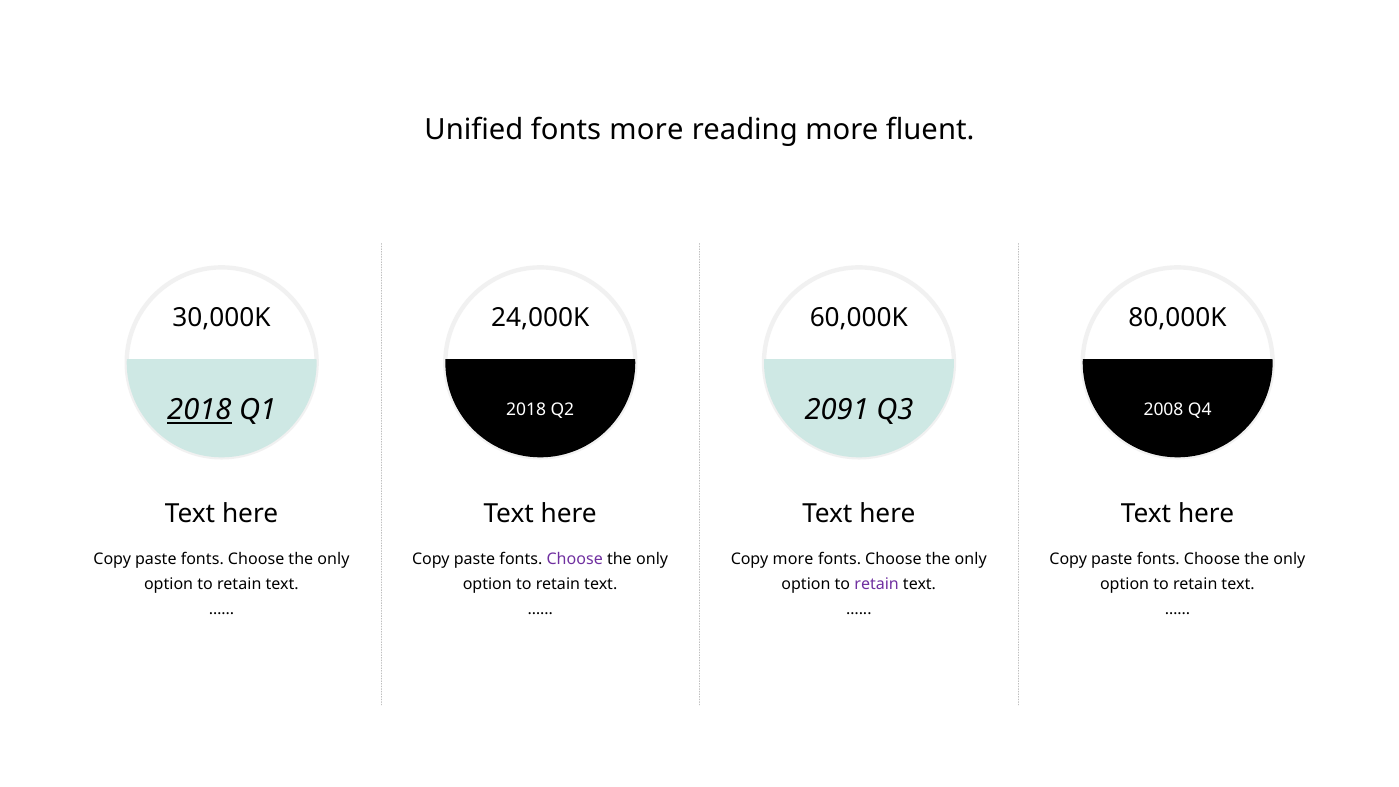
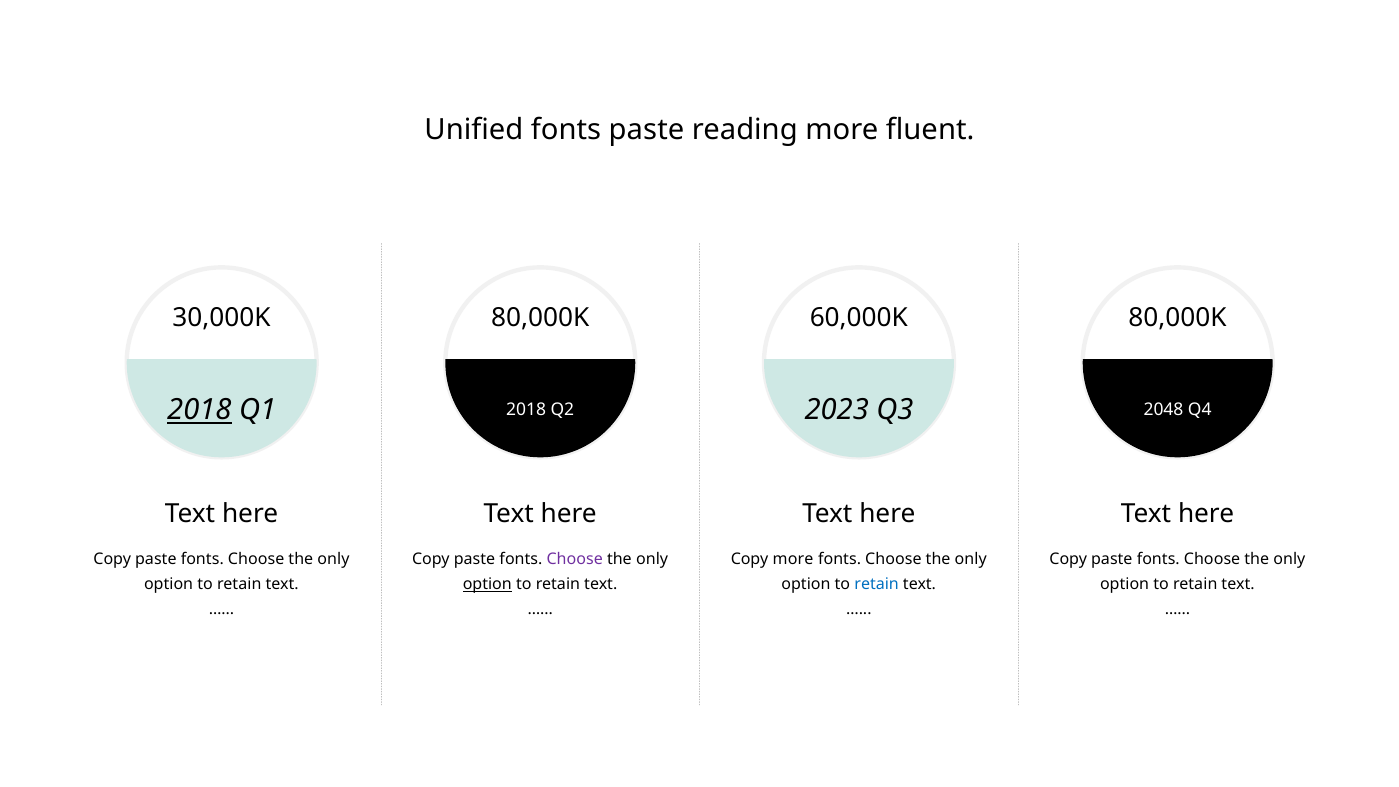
fonts more: more -> paste
24,000K at (540, 318): 24,000K -> 80,000K
2091: 2091 -> 2023
2008: 2008 -> 2048
option at (487, 585) underline: none -> present
retain at (877, 585) colour: purple -> blue
